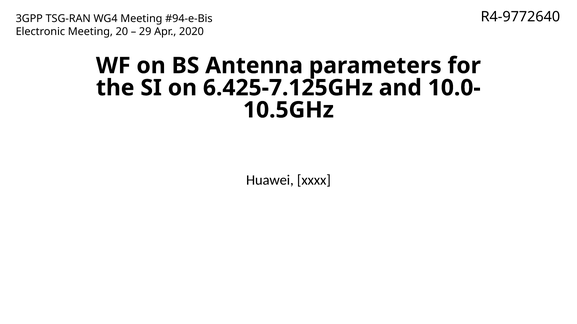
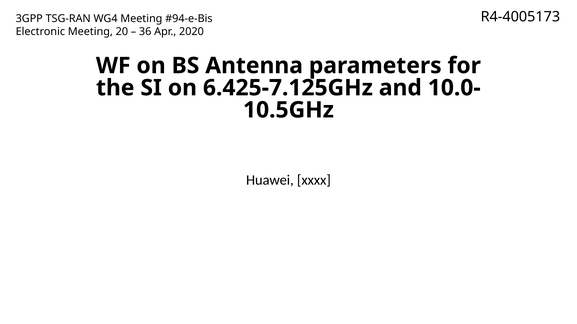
R4-9772640: R4-9772640 -> R4-4005173
29: 29 -> 36
